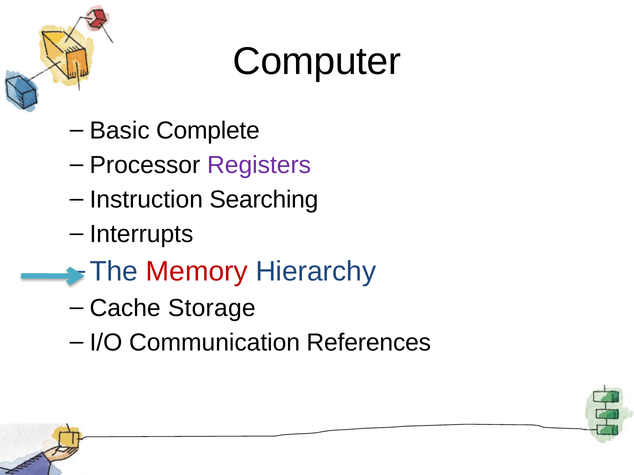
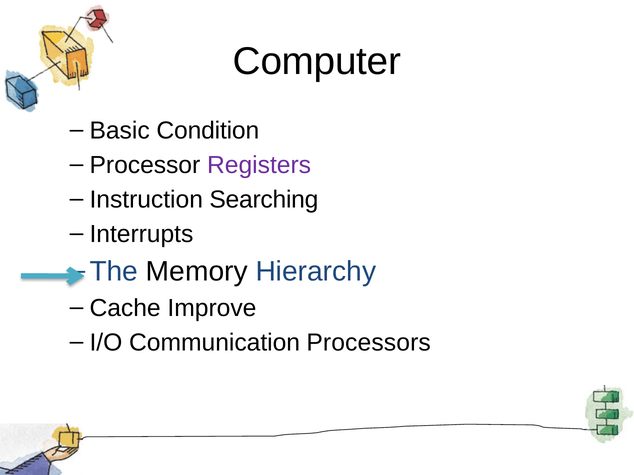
Complete: Complete -> Condition
Memory colour: red -> black
Storage: Storage -> Improve
References: References -> Processors
